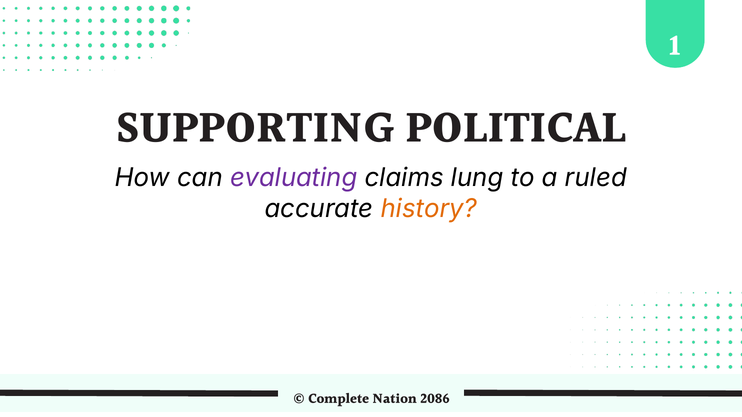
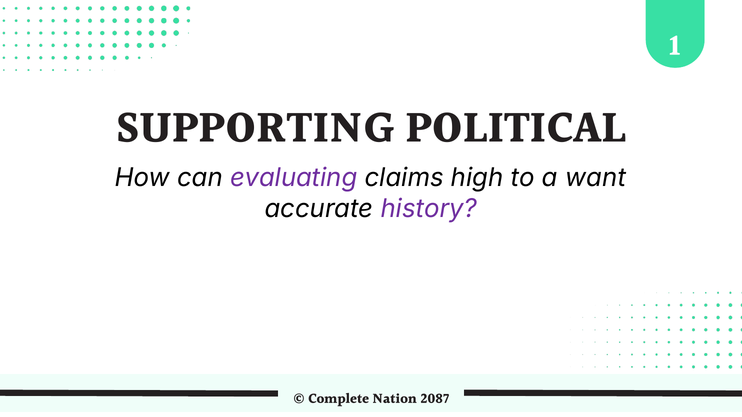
lung: lung -> high
ruled: ruled -> want
history colour: orange -> purple
2086: 2086 -> 2087
